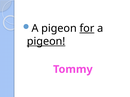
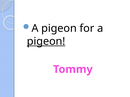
for underline: present -> none
